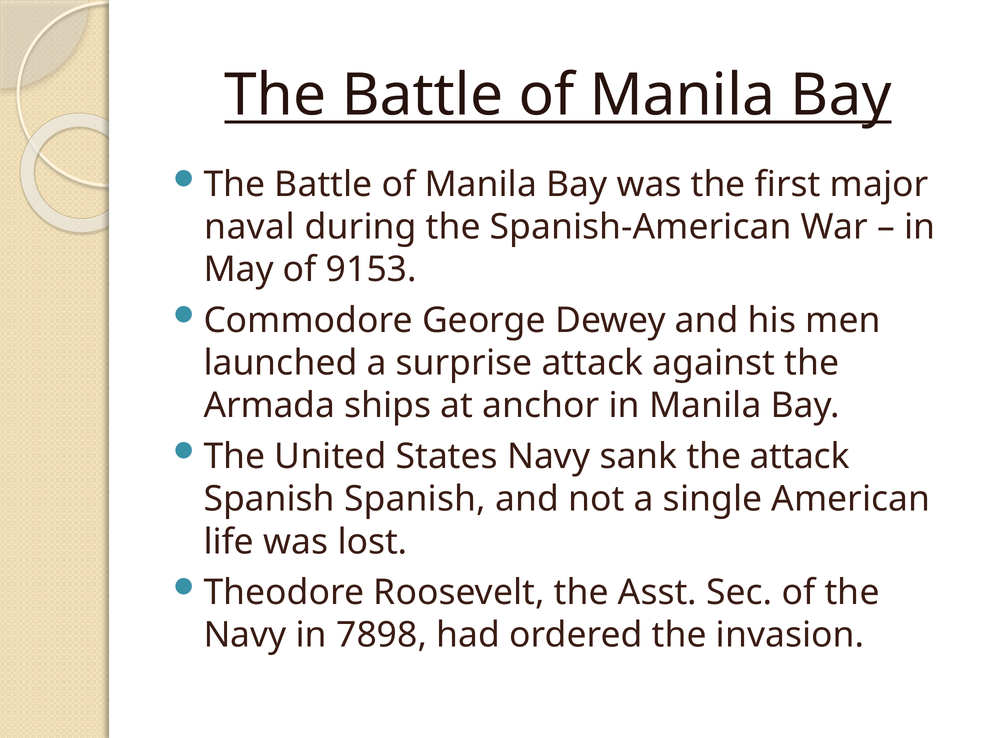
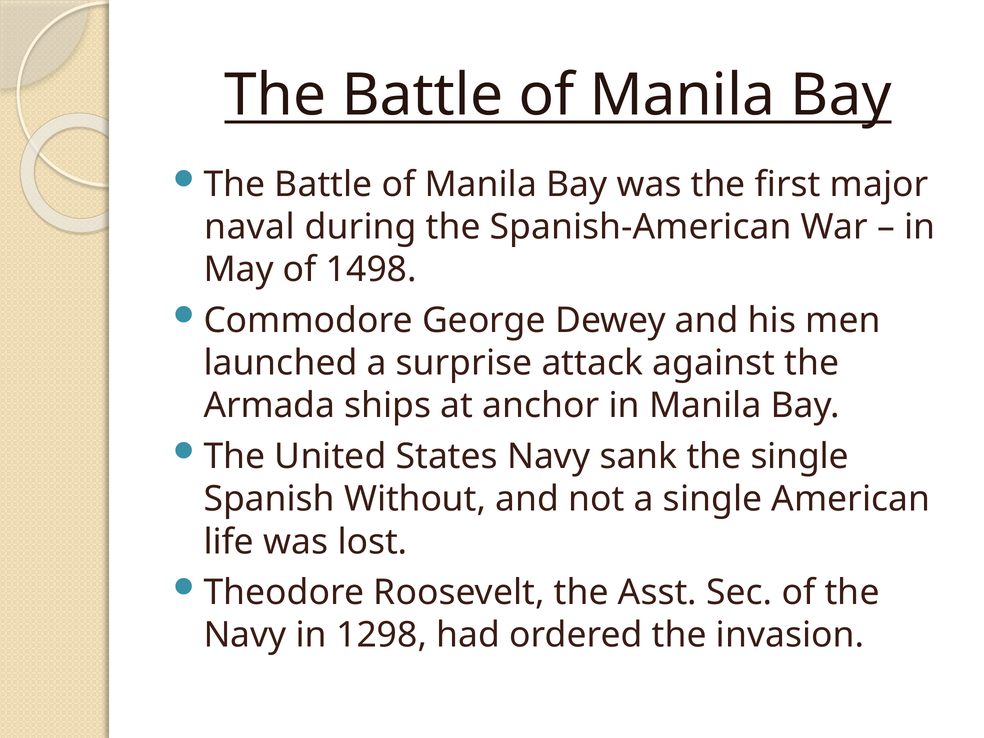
9153: 9153 -> 1498
the attack: attack -> single
Spanish Spanish: Spanish -> Without
7898: 7898 -> 1298
